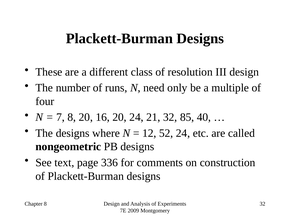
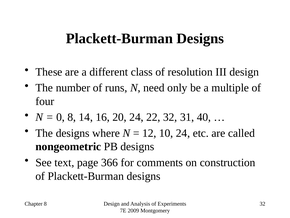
7: 7 -> 0
8 20: 20 -> 14
21: 21 -> 22
85: 85 -> 31
52: 52 -> 10
336: 336 -> 366
